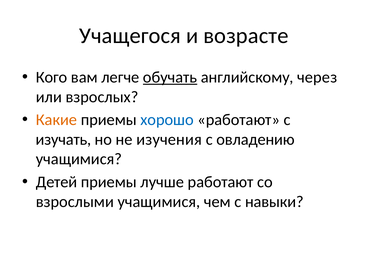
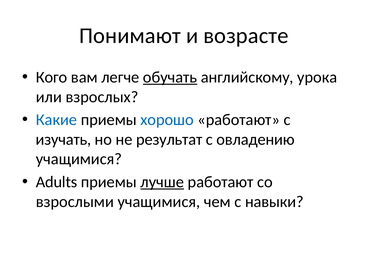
Учащегося: Учащегося -> Понимают
через: через -> урока
Какие colour: orange -> blue
изучения: изучения -> результат
Детей: Детей -> Adults
лучше underline: none -> present
